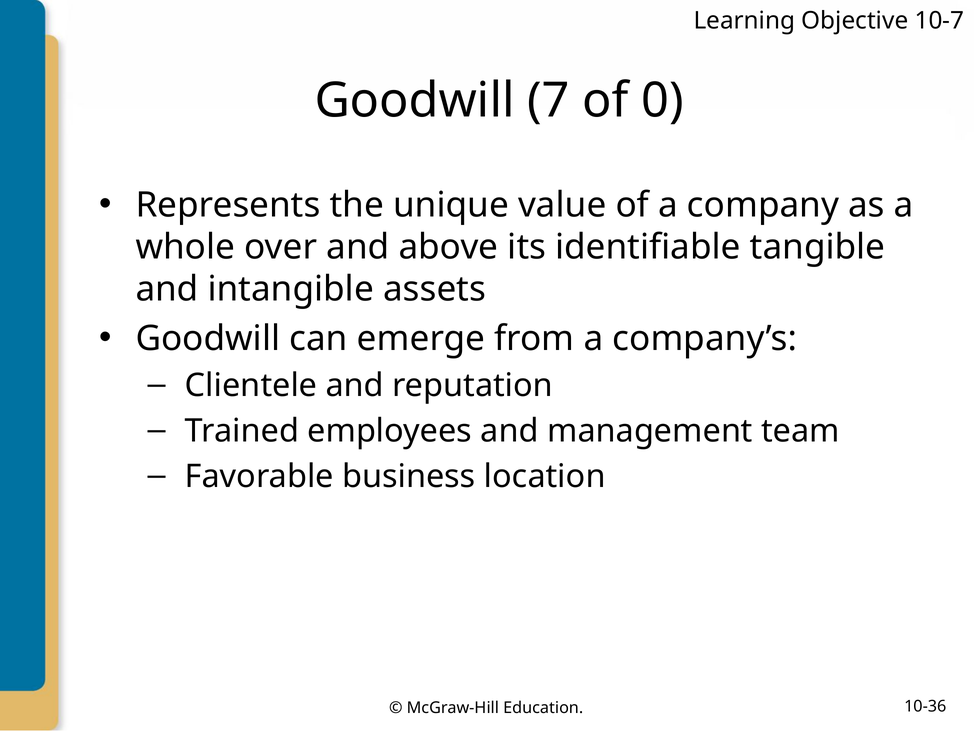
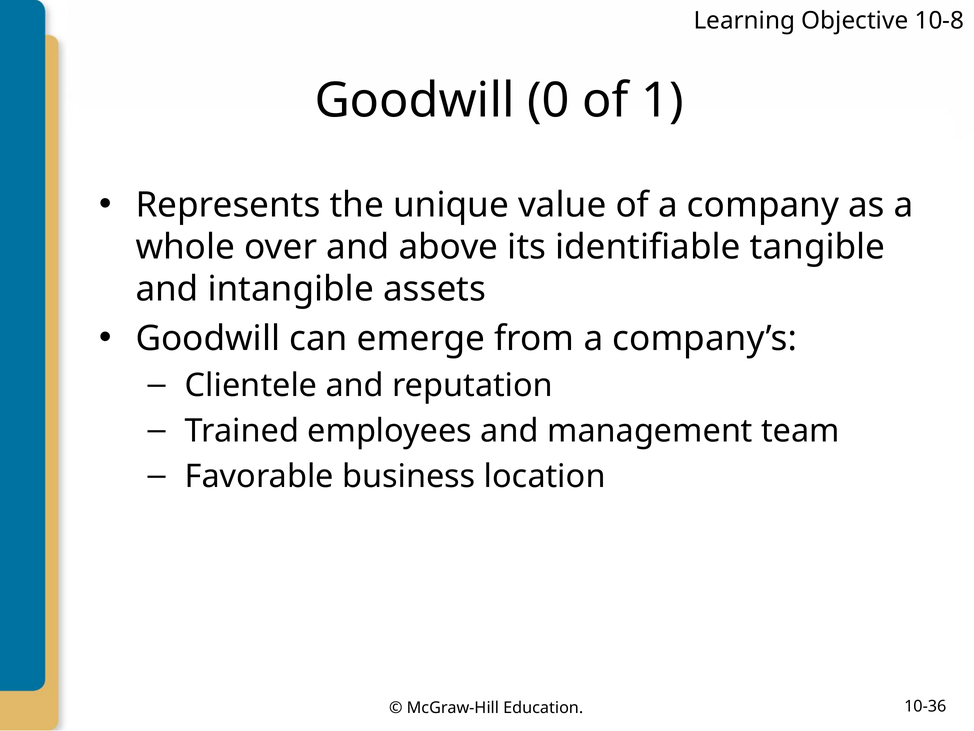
10-7: 10-7 -> 10-8
7: 7 -> 0
0: 0 -> 1
